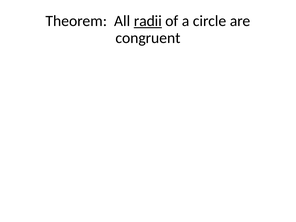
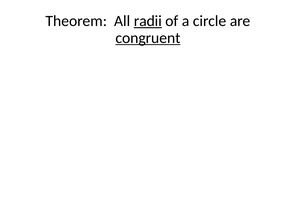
congruent underline: none -> present
